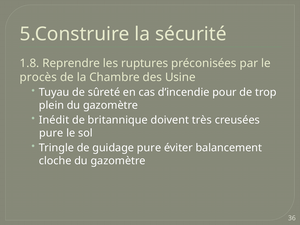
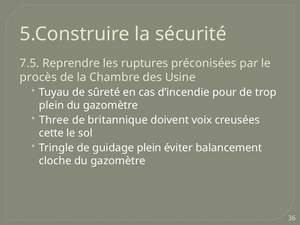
1.8: 1.8 -> 7.5
Inédit: Inédit -> Three
très: très -> voix
pure at (51, 133): pure -> cette
guidage pure: pure -> plein
